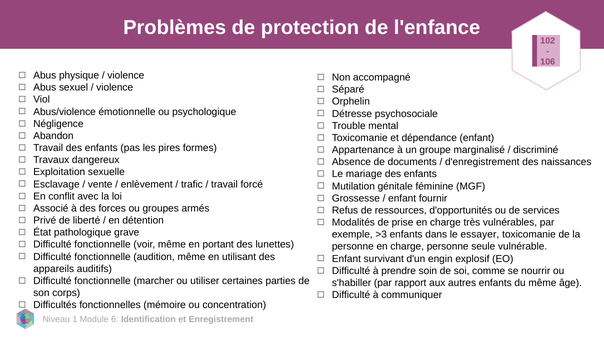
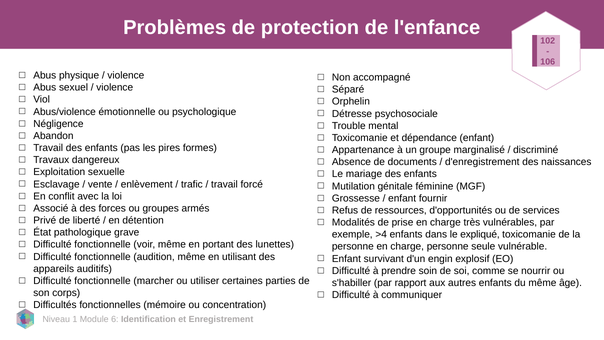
>3: >3 -> >4
essayer: essayer -> expliqué
